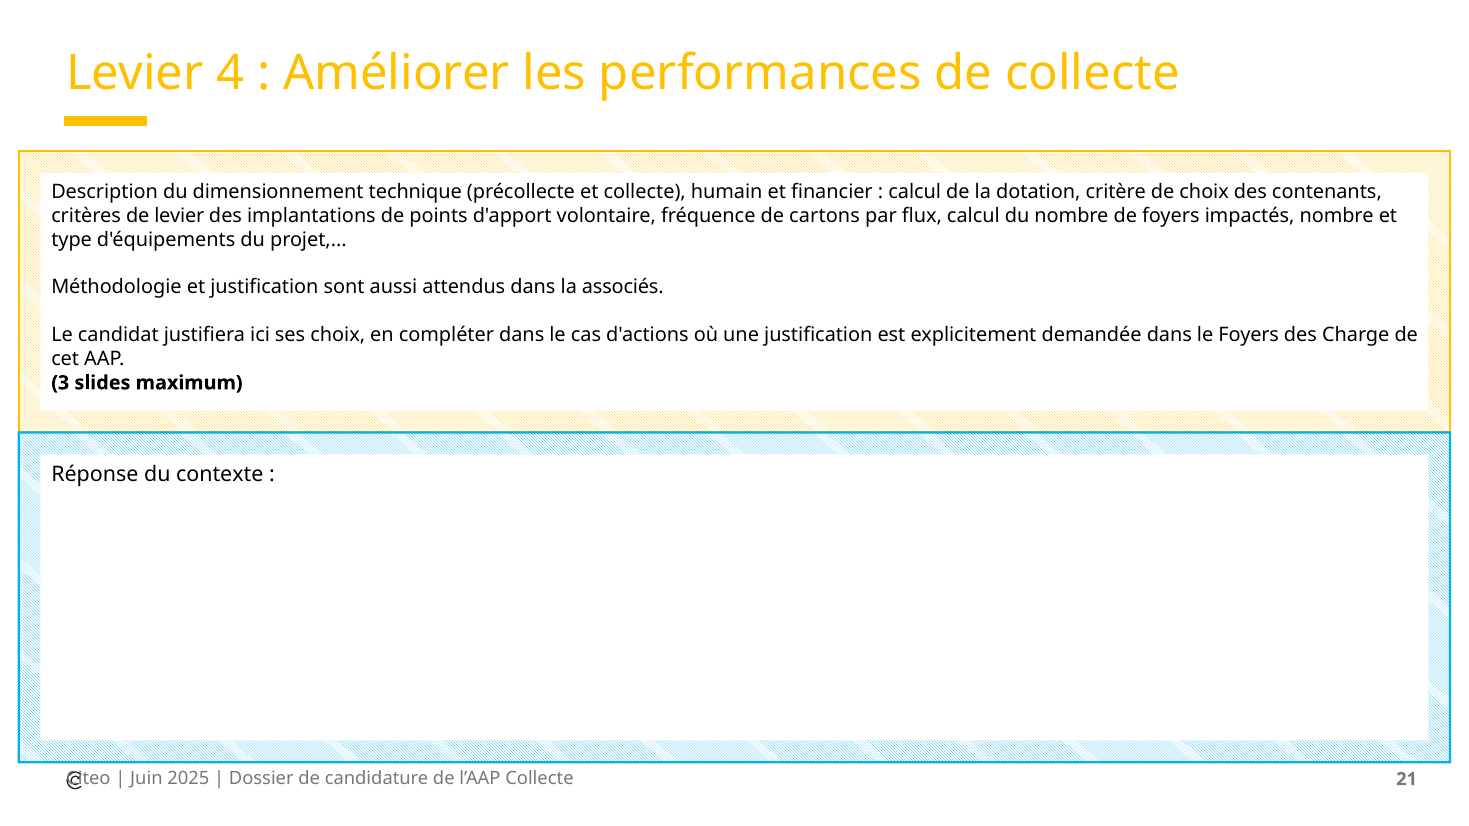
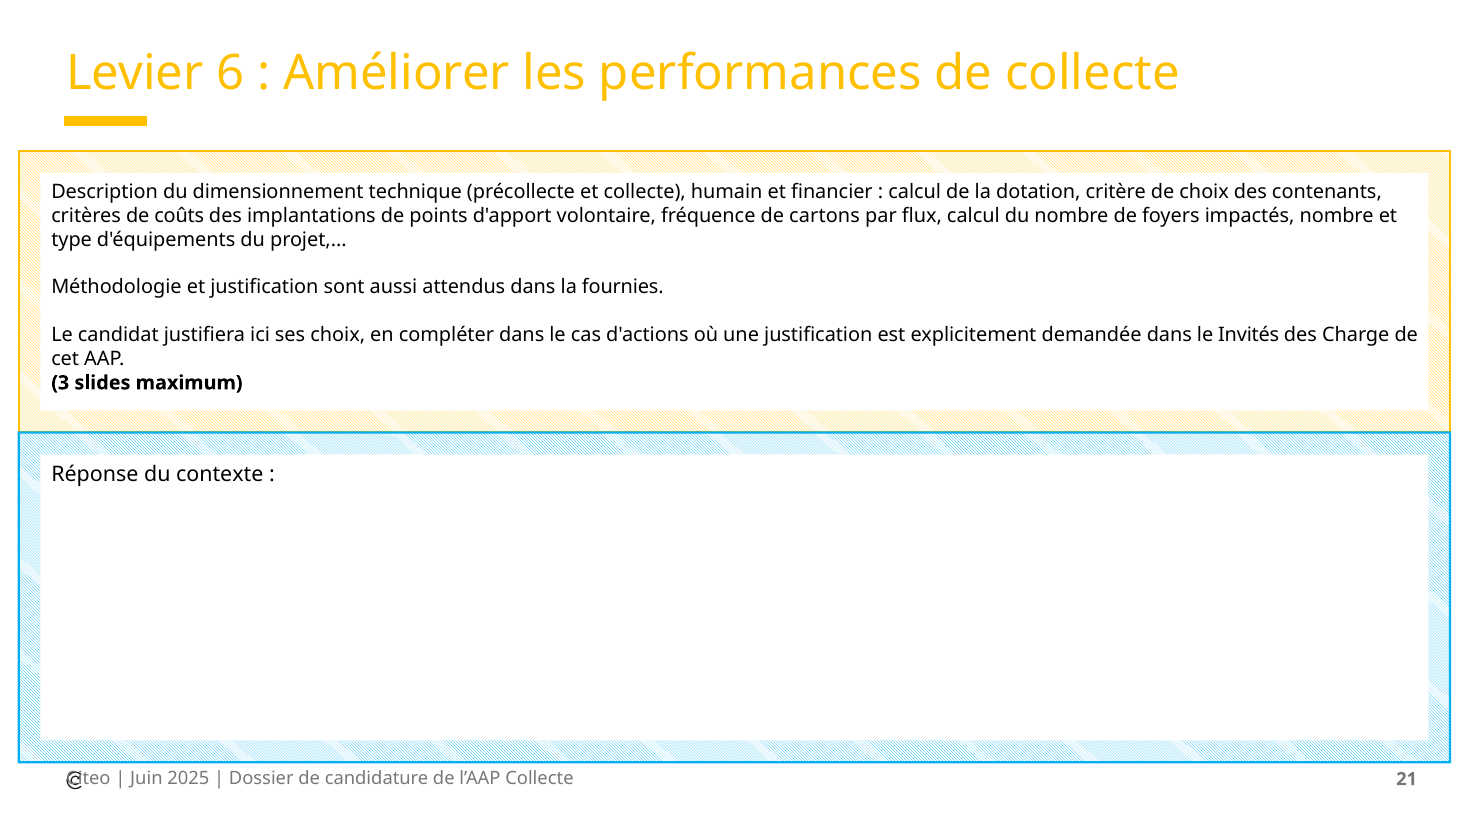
4: 4 -> 6
de levier: levier -> coûts
associés: associés -> fournies
le Foyers: Foyers -> Invités
